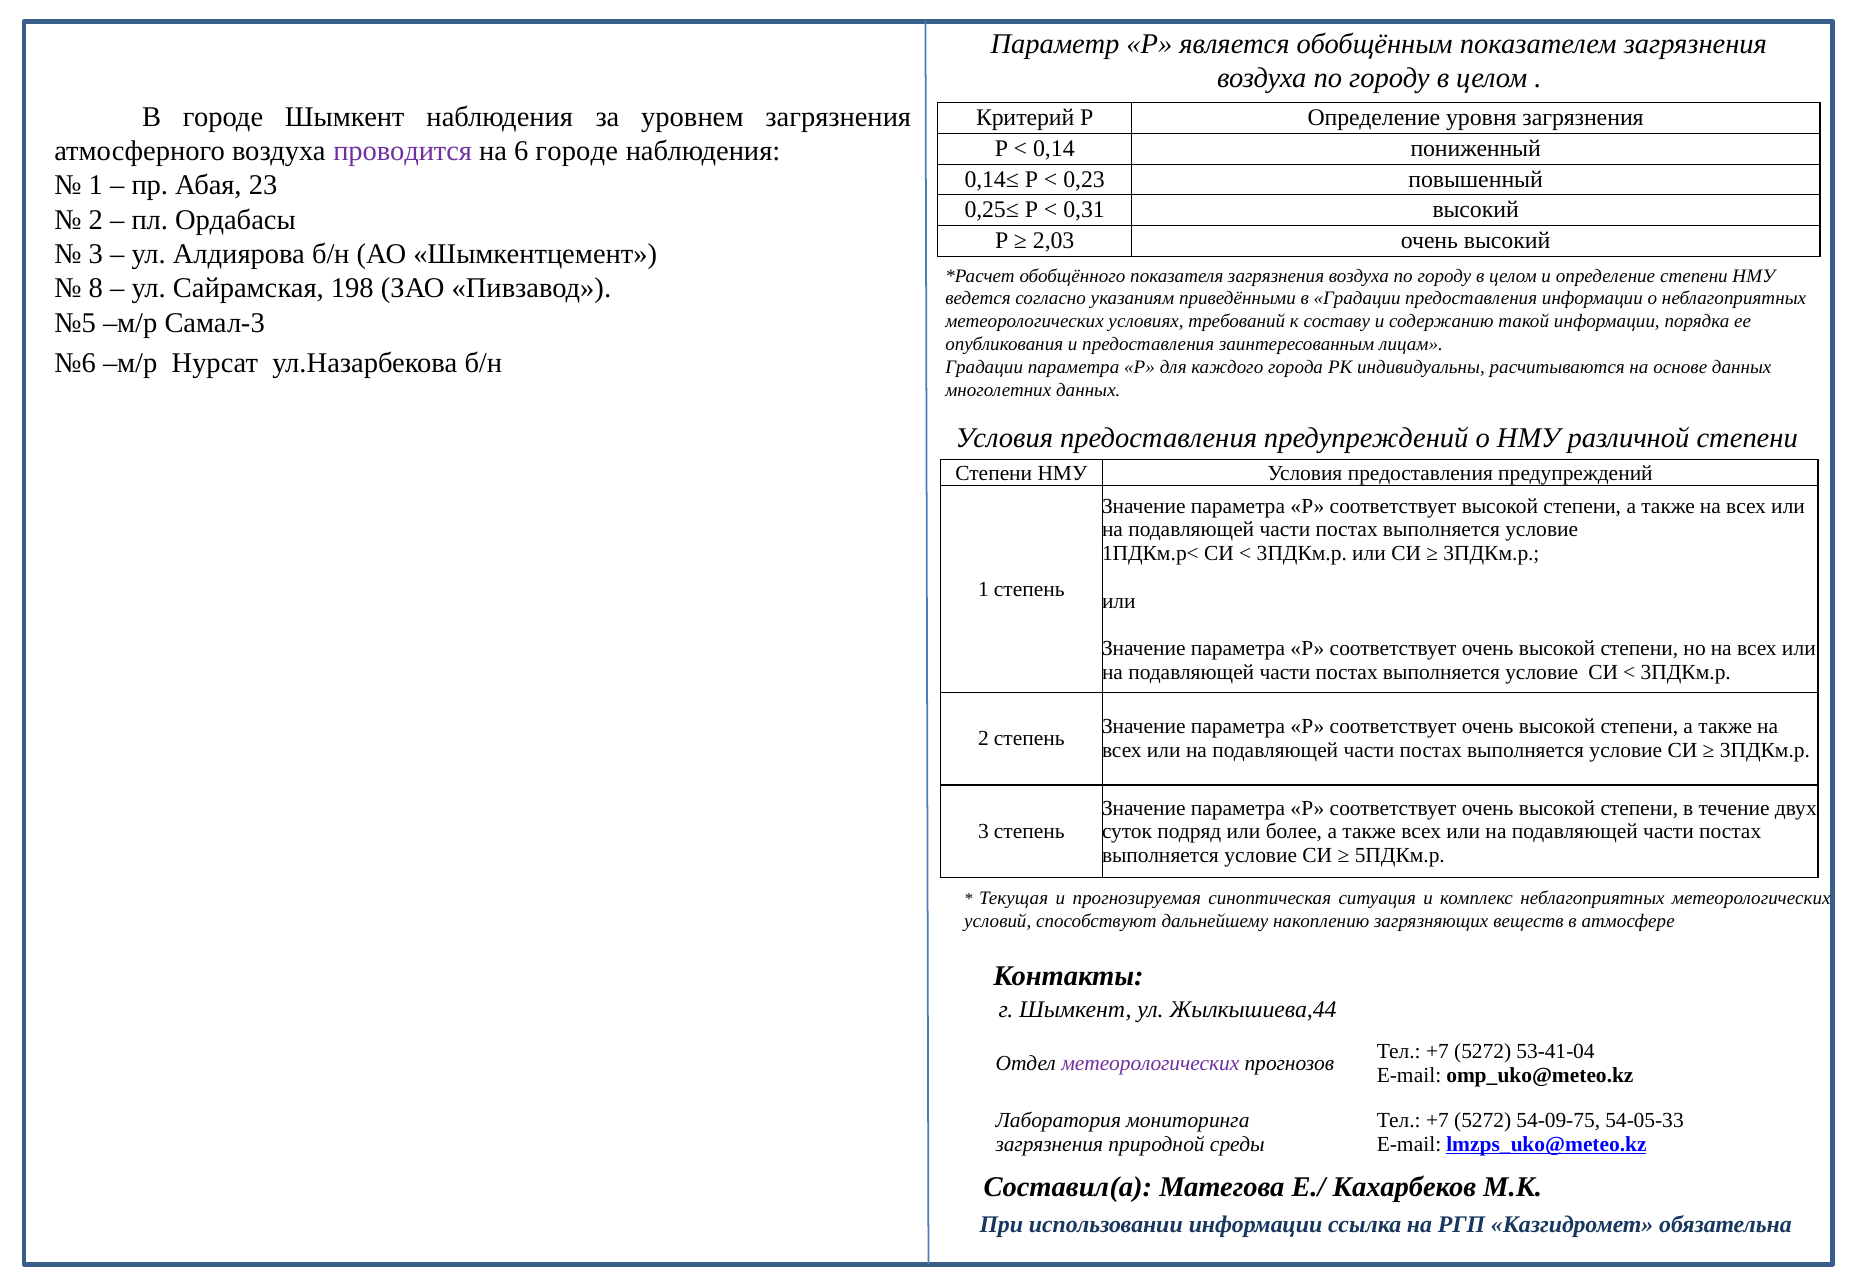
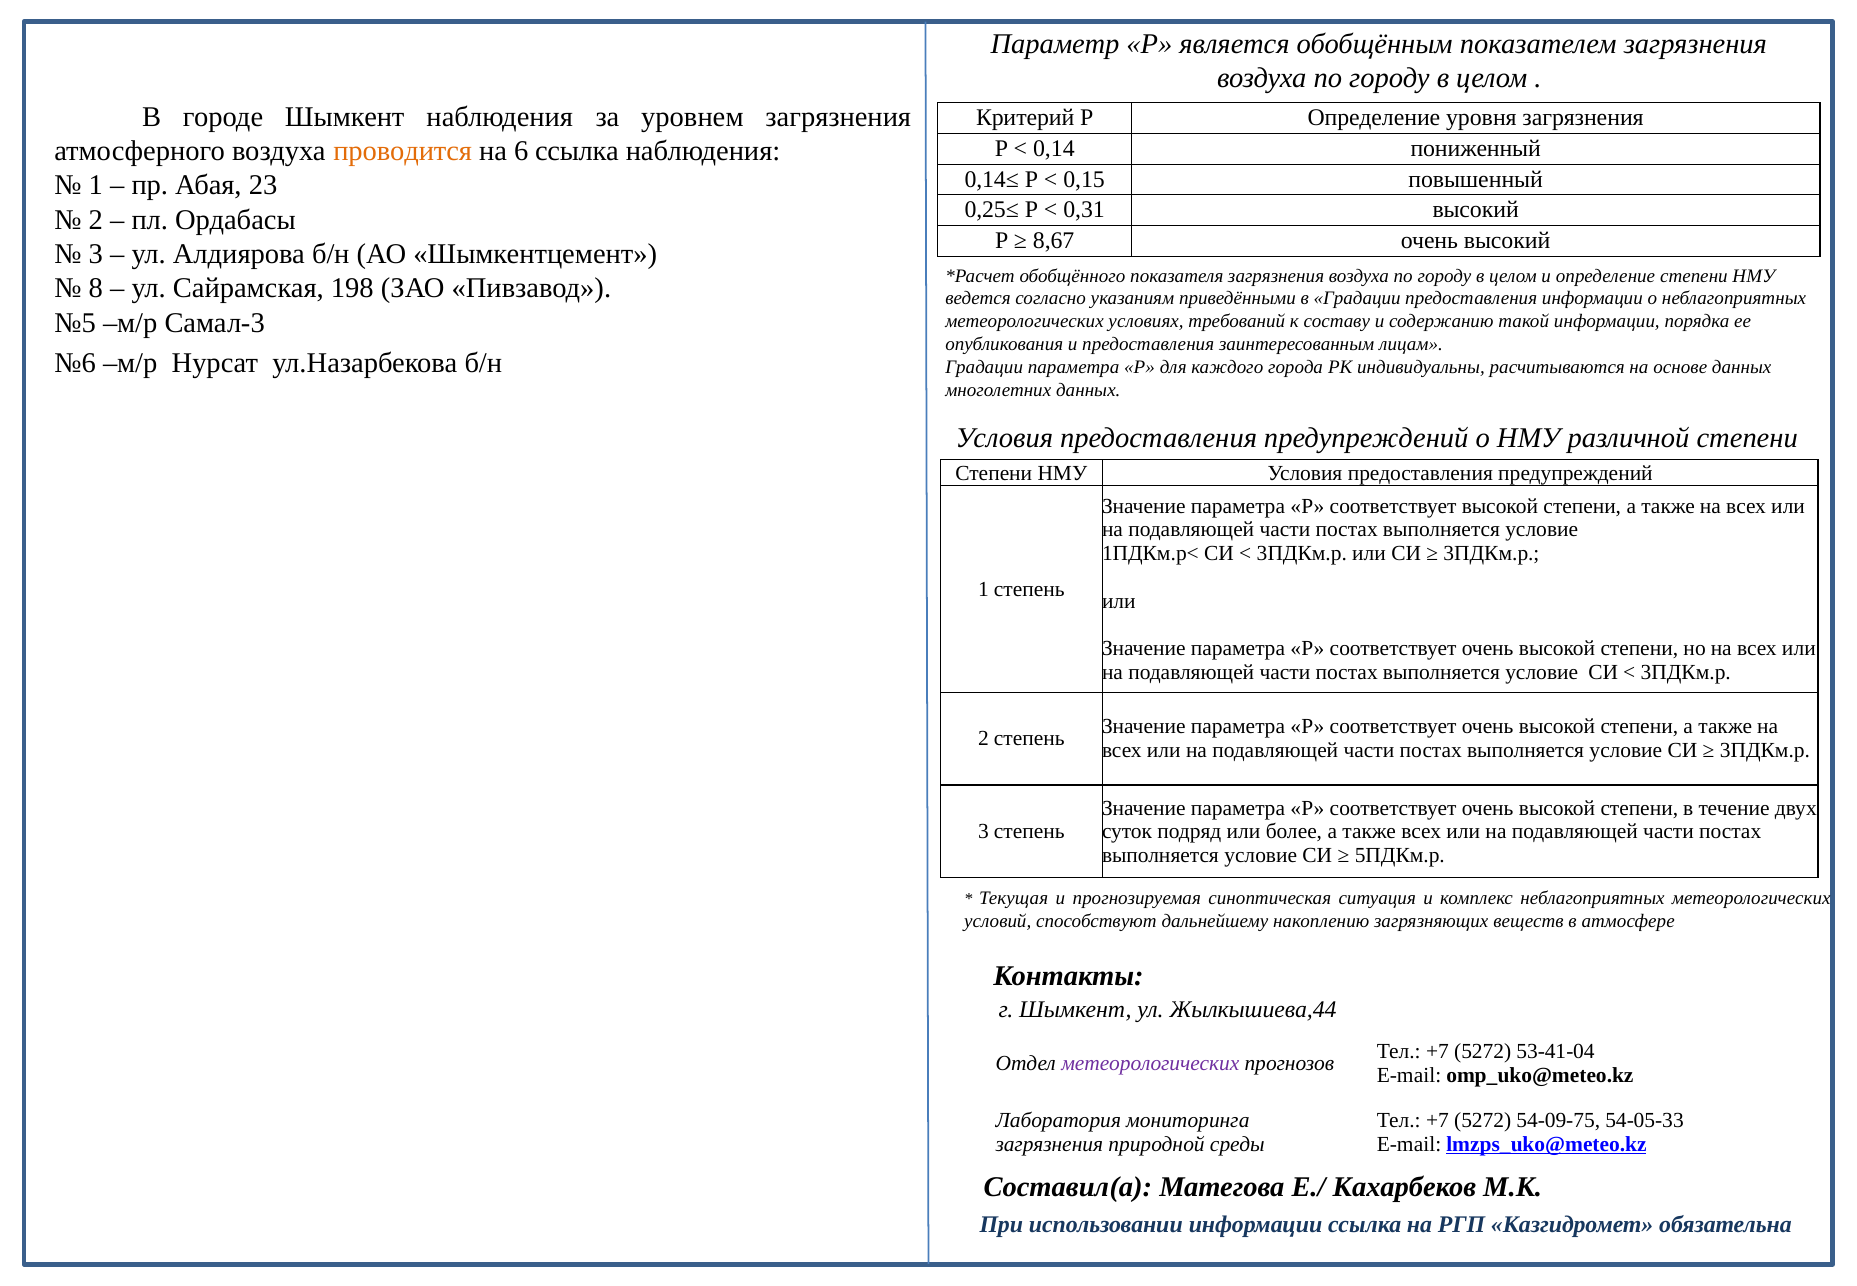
проводится colour: purple -> orange
6 городе: городе -> ссылка
0,23: 0,23 -> 0,15
2,03: 2,03 -> 8,67
